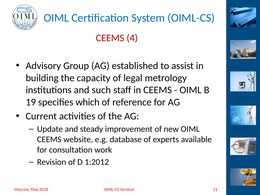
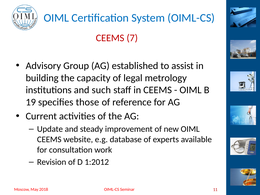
4: 4 -> 7
which: which -> those
